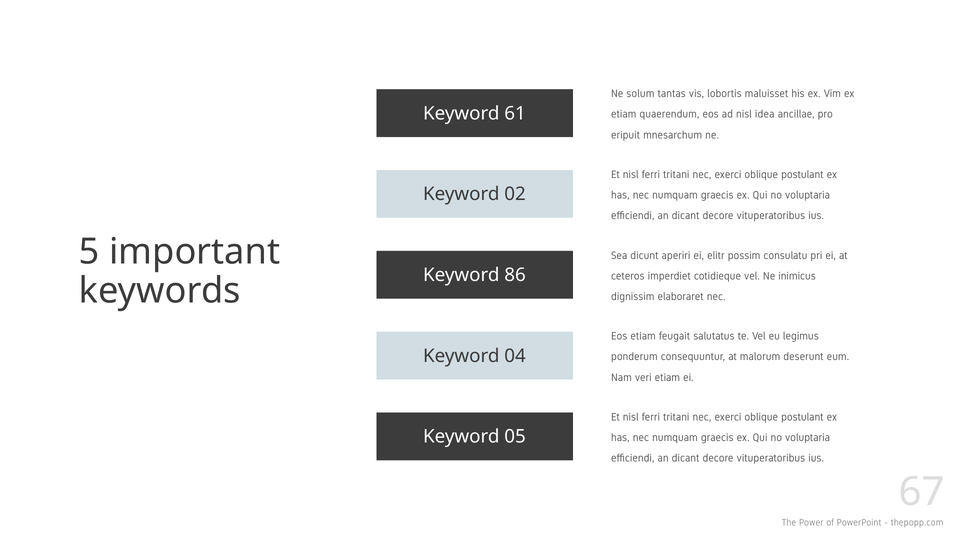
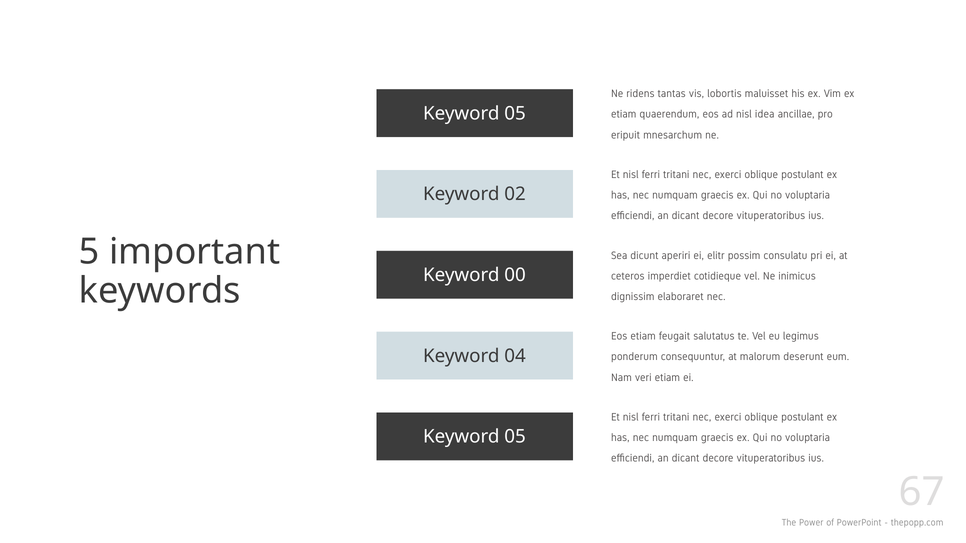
solum: solum -> ridens
61 at (515, 113): 61 -> 05
86: 86 -> 00
